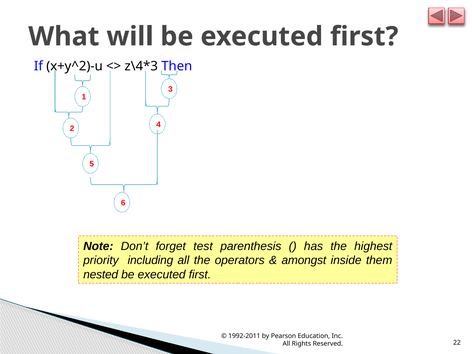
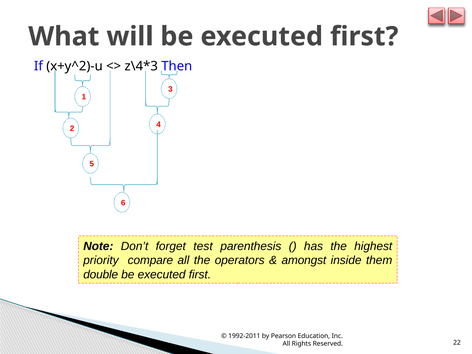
including: including -> compare
nested: nested -> double
